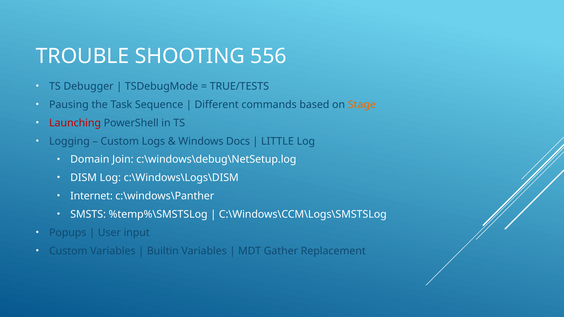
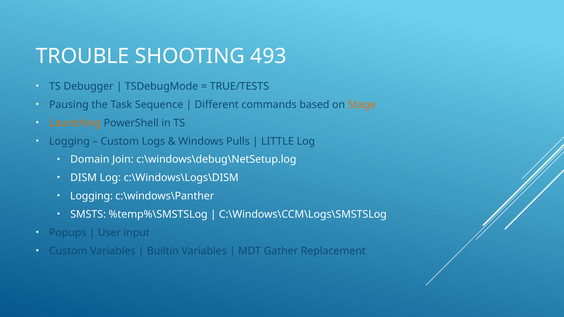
556: 556 -> 493
Launching colour: red -> orange
Docs: Docs -> Pulls
Internet at (91, 196): Internet -> Logging
